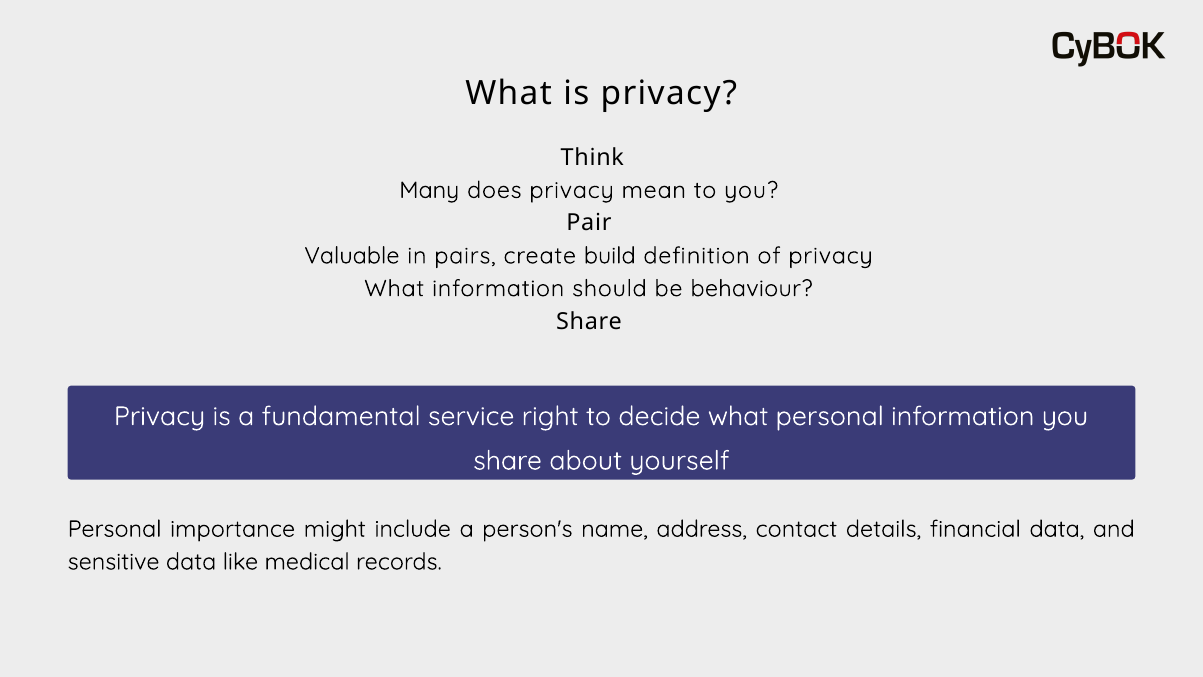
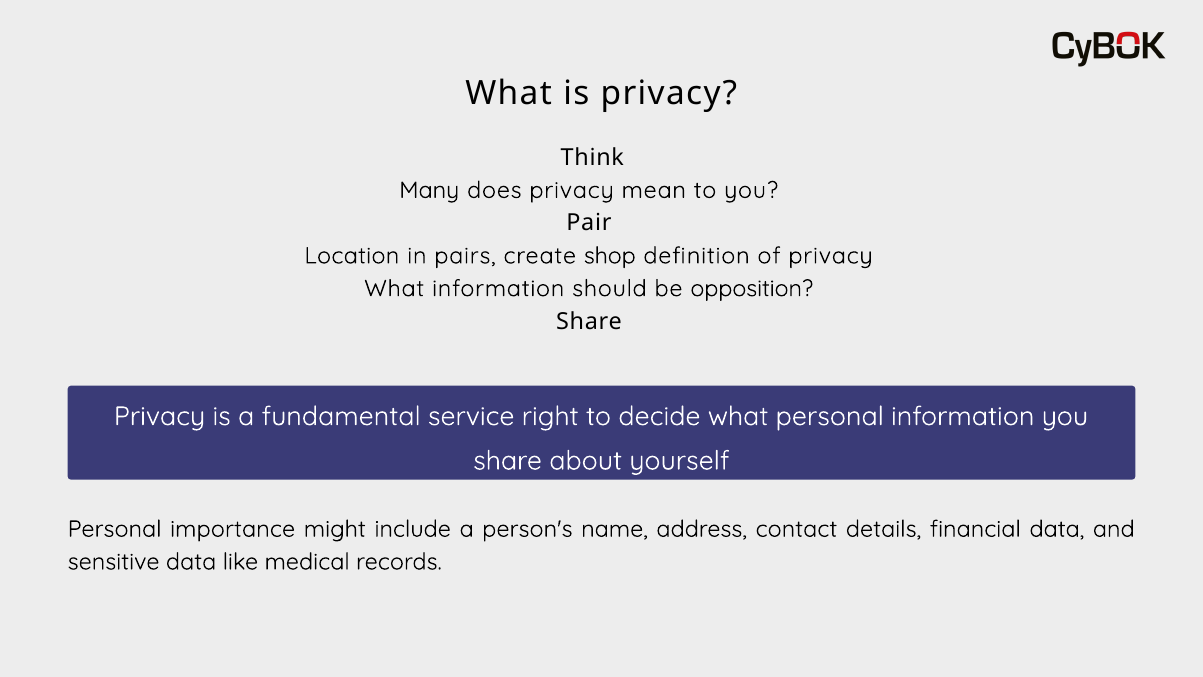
Valuable: Valuable -> Location
build: build -> shop
behaviour: behaviour -> opposition
